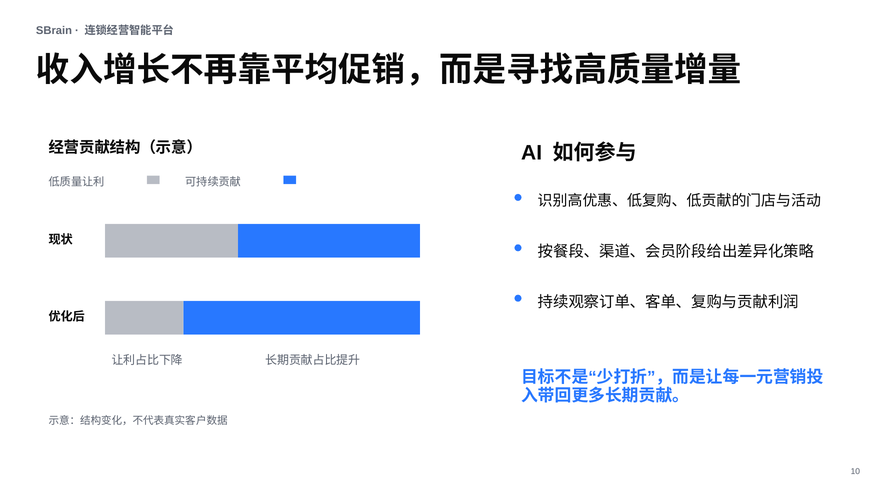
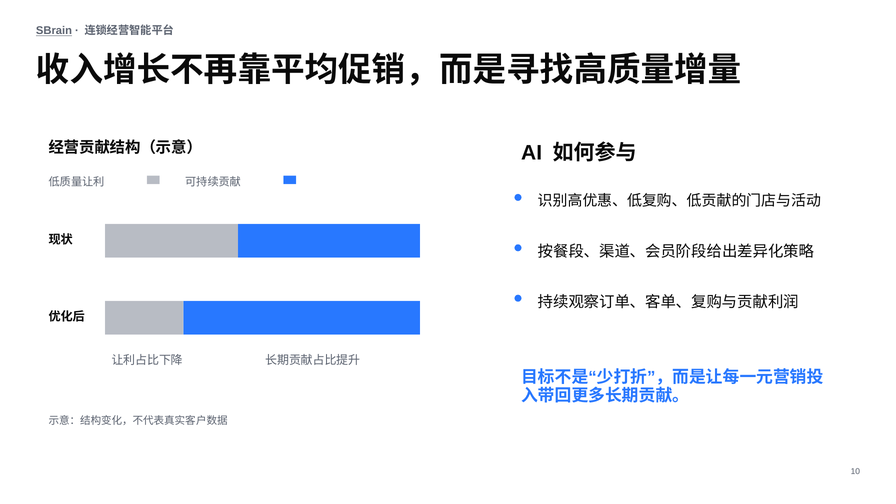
SBrain underline: none -> present
